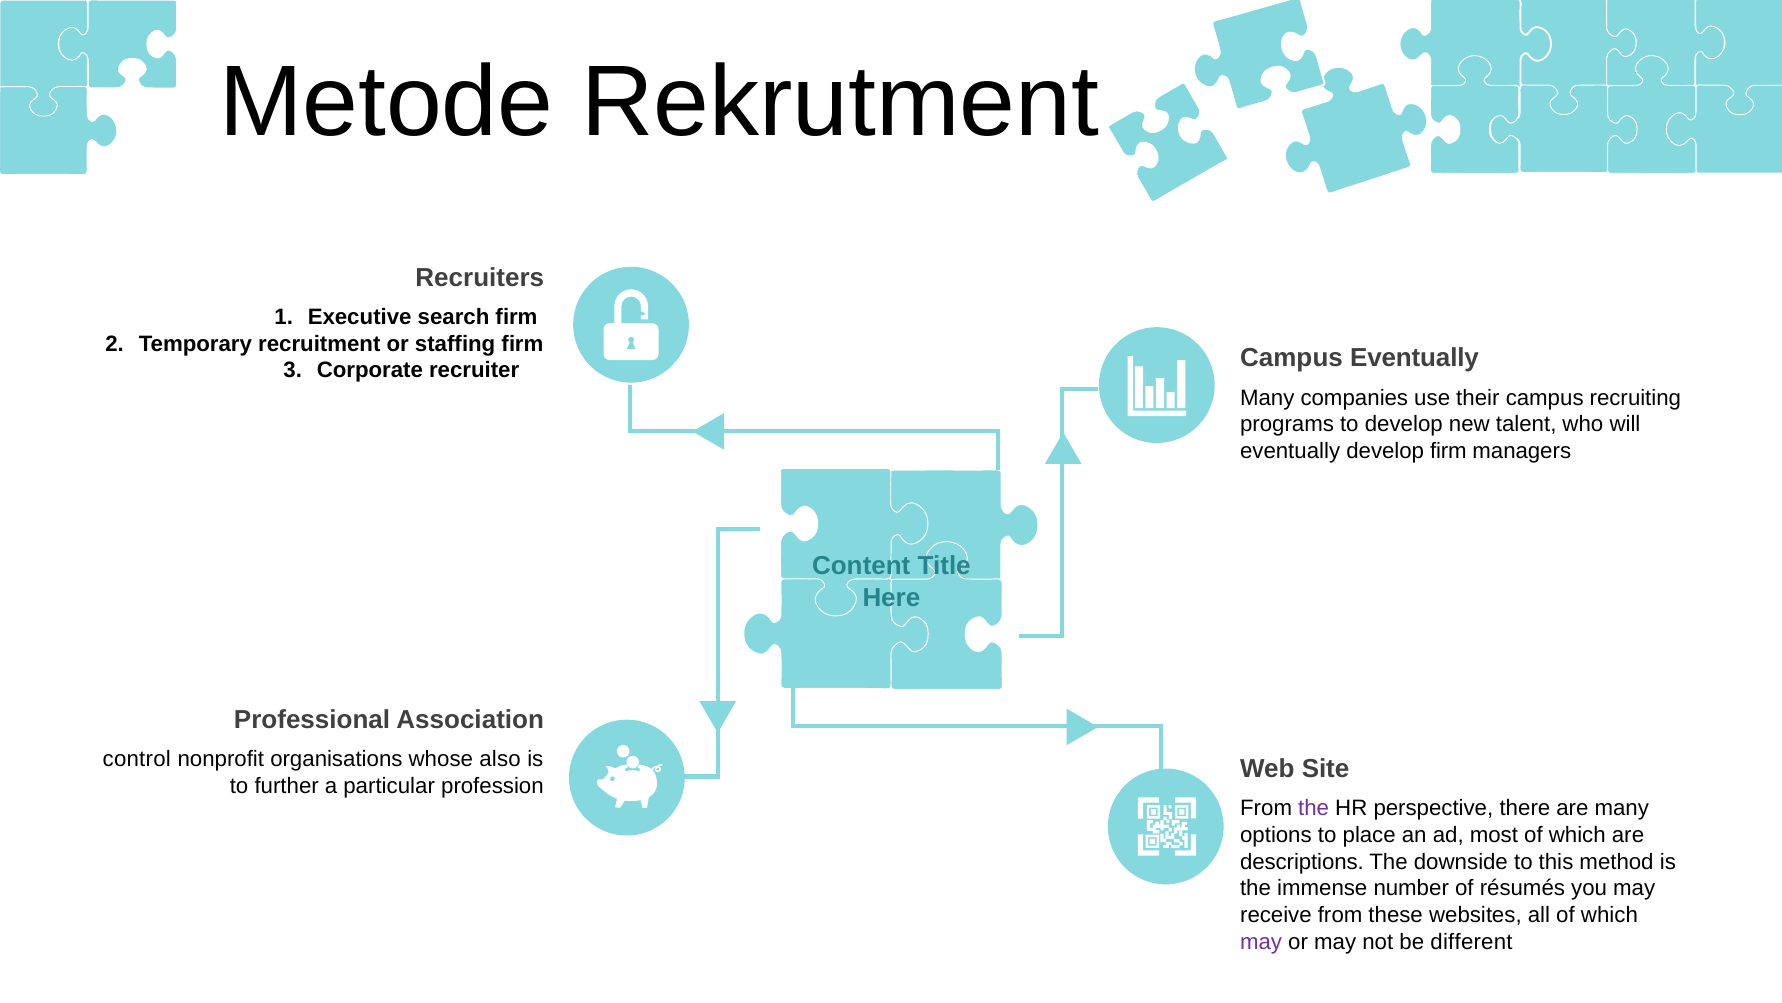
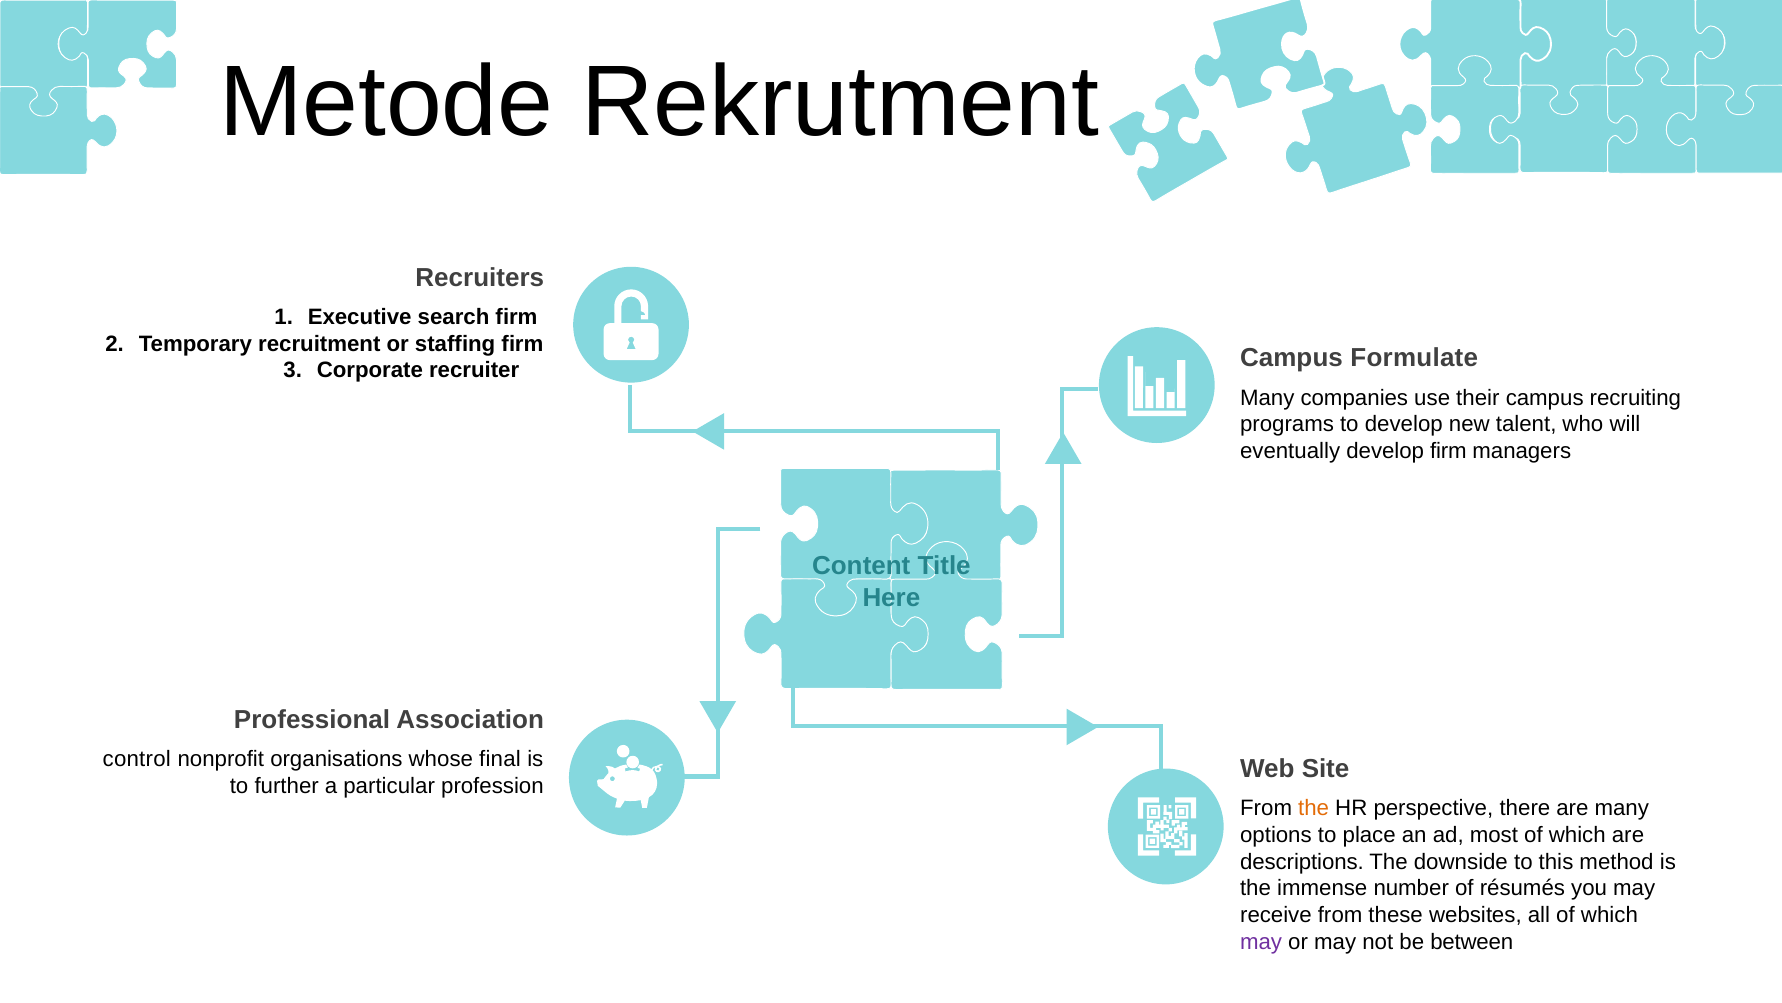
Campus Eventually: Eventually -> Formulate
also: also -> final
the at (1314, 808) colour: purple -> orange
different: different -> between
